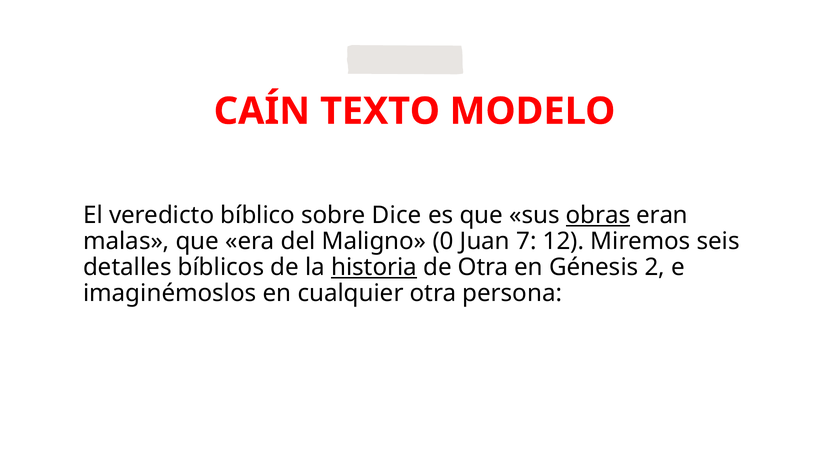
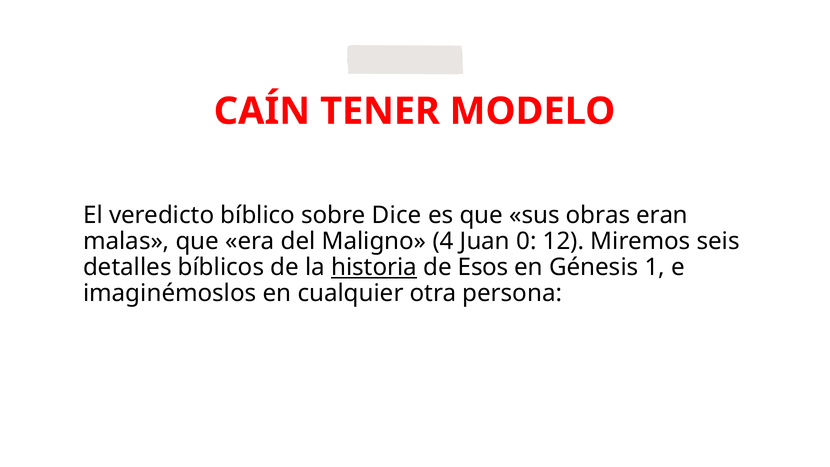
TEXTO: TEXTO -> TENER
obras underline: present -> none
0: 0 -> 4
7: 7 -> 0
de Otra: Otra -> Esos
2: 2 -> 1
